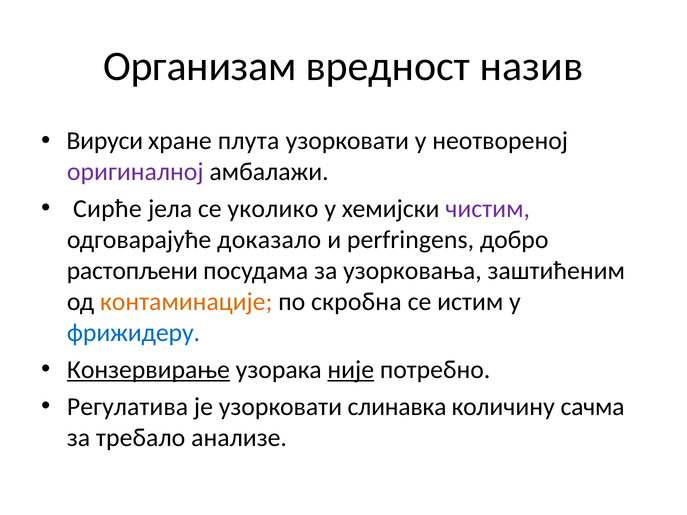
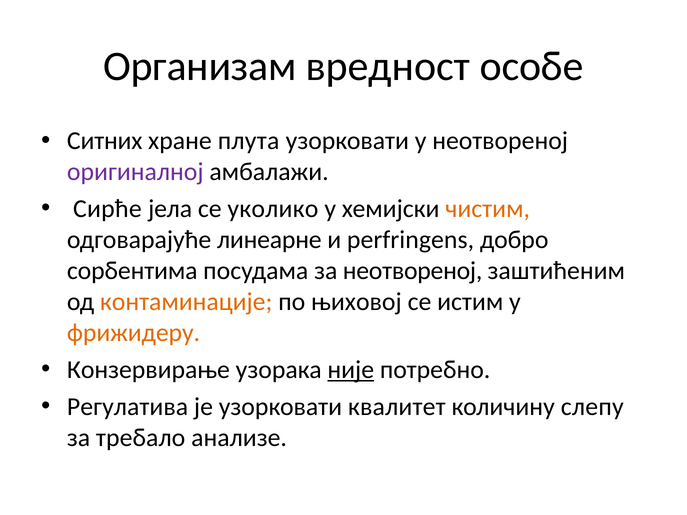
назив: назив -> особе
Вируси: Вируси -> Ситних
чистим colour: purple -> orange
доказало: доказало -> линеарне
растопљени: растопљени -> сорбентима
за узорковања: узорковања -> неотвореној
скробна: скробна -> њиховој
фрижидеру colour: blue -> orange
Конзервирање underline: present -> none
слинавка: слинавка -> квалитет
сачма: сачма -> слепу
